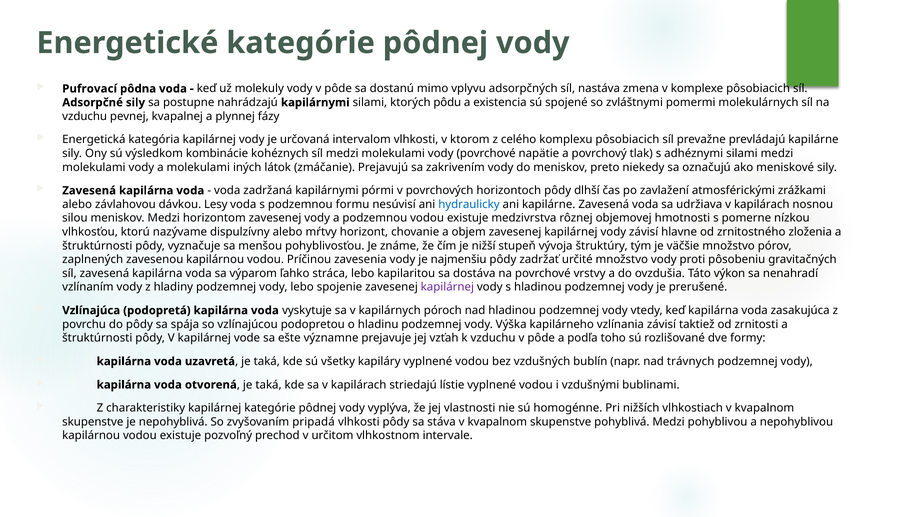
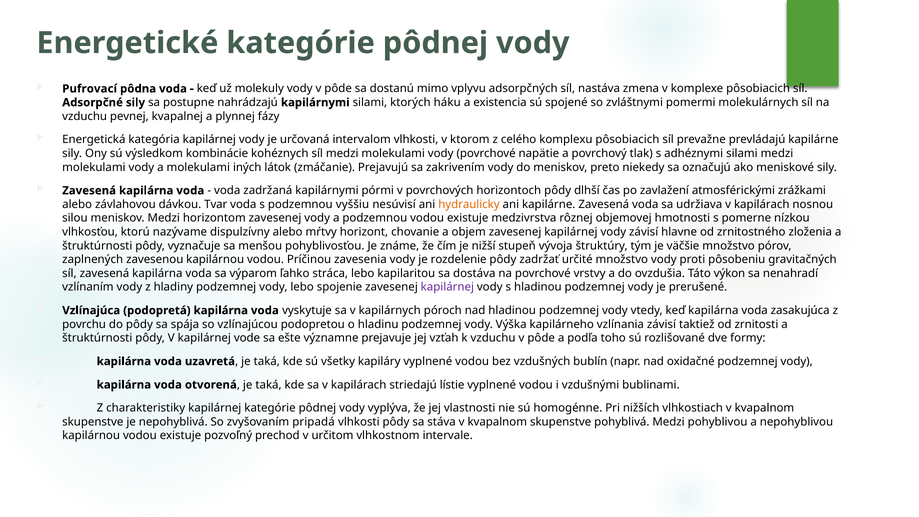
pôdu: pôdu -> háku
Lesy: Lesy -> Tvar
formu: formu -> vyššiu
hydraulicky colour: blue -> orange
najmenšiu: najmenšiu -> rozdelenie
trávnych: trávnych -> oxidačné
